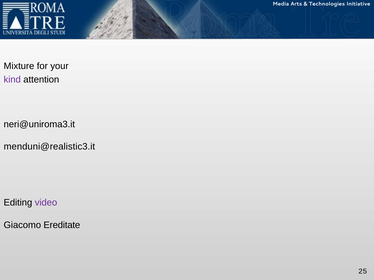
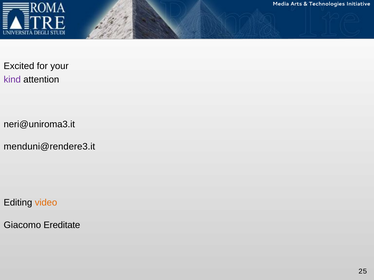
Mixture: Mixture -> Excited
menduni@realistic3.it: menduni@realistic3.it -> menduni@rendere3.it
video colour: purple -> orange
